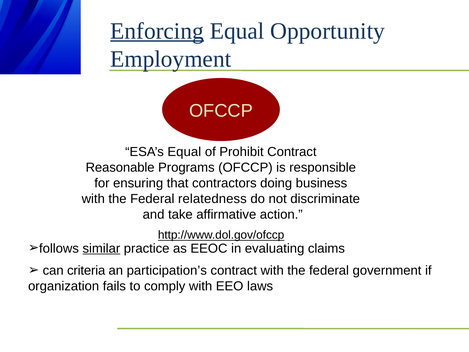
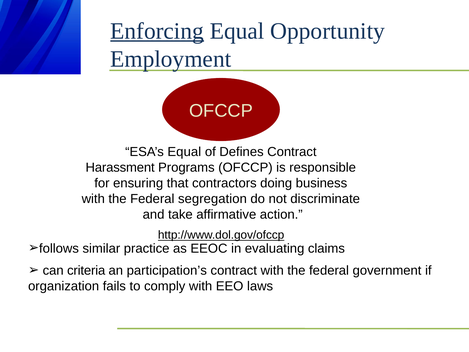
Prohibit: Prohibit -> Defines
Reasonable: Reasonable -> Harassment
relatedness: relatedness -> segregation
similar underline: present -> none
